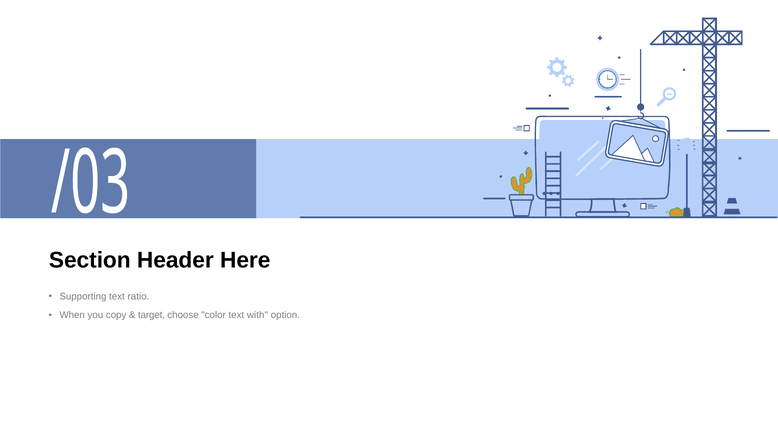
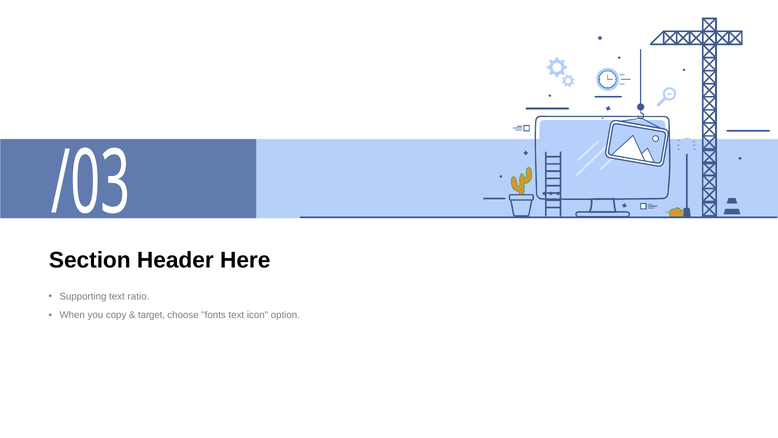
color: color -> fonts
with: with -> icon
